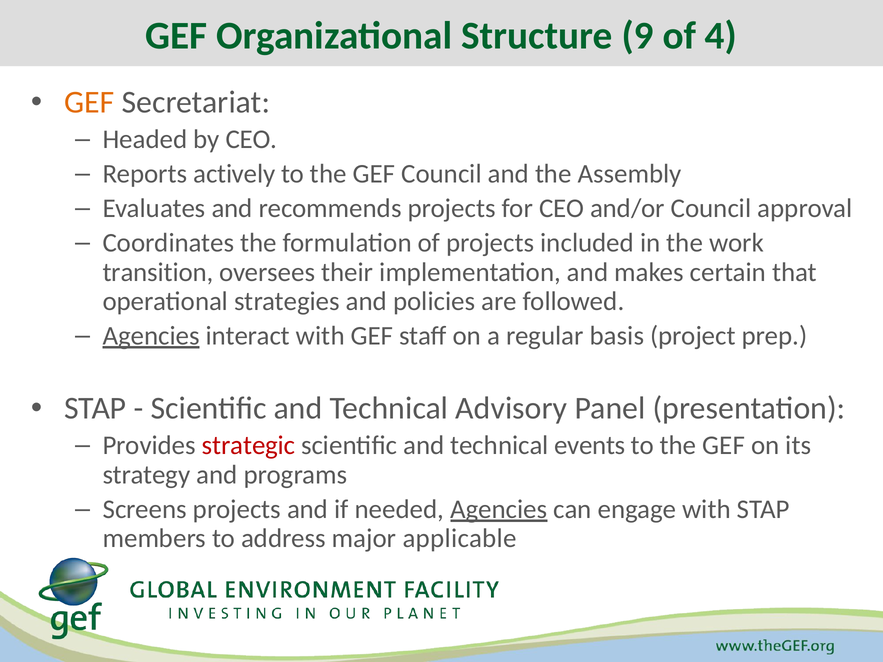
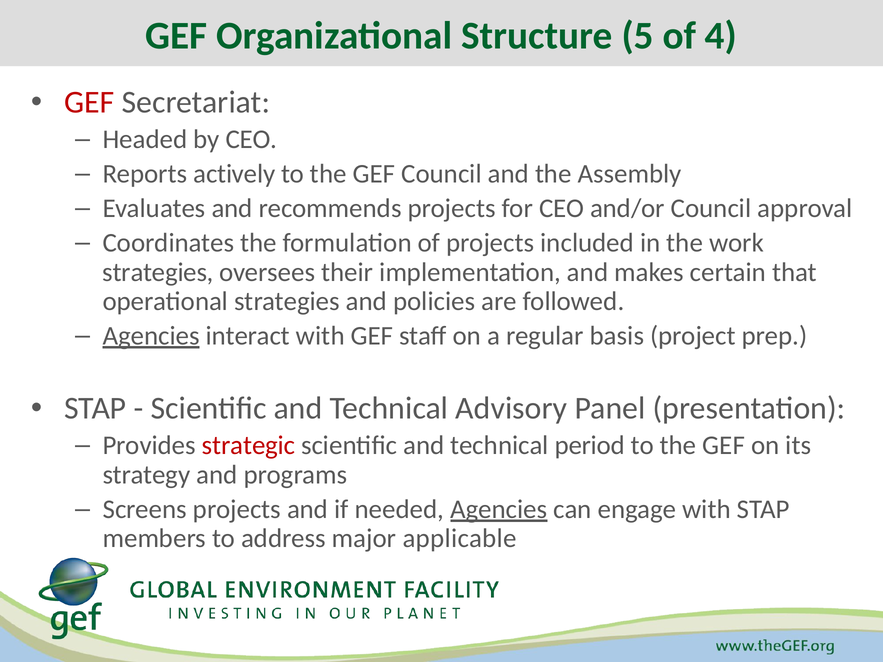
9: 9 -> 5
GEF at (89, 102) colour: orange -> red
transition at (158, 272): transition -> strategies
events: events -> period
